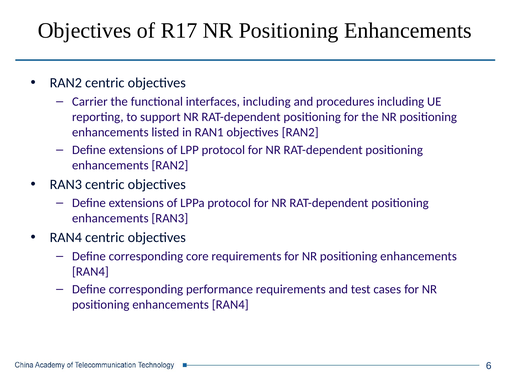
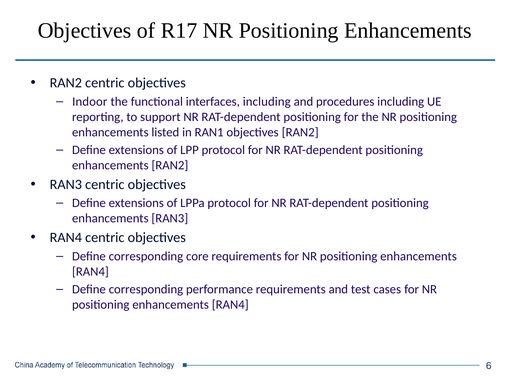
Carrier: Carrier -> Indoor
